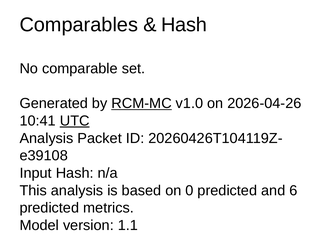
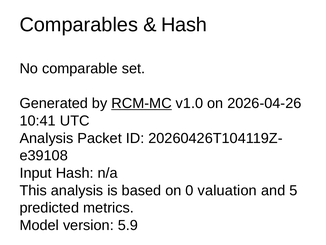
UTC underline: present -> none
0 predicted: predicted -> valuation
6: 6 -> 5
1.1: 1.1 -> 5.9
